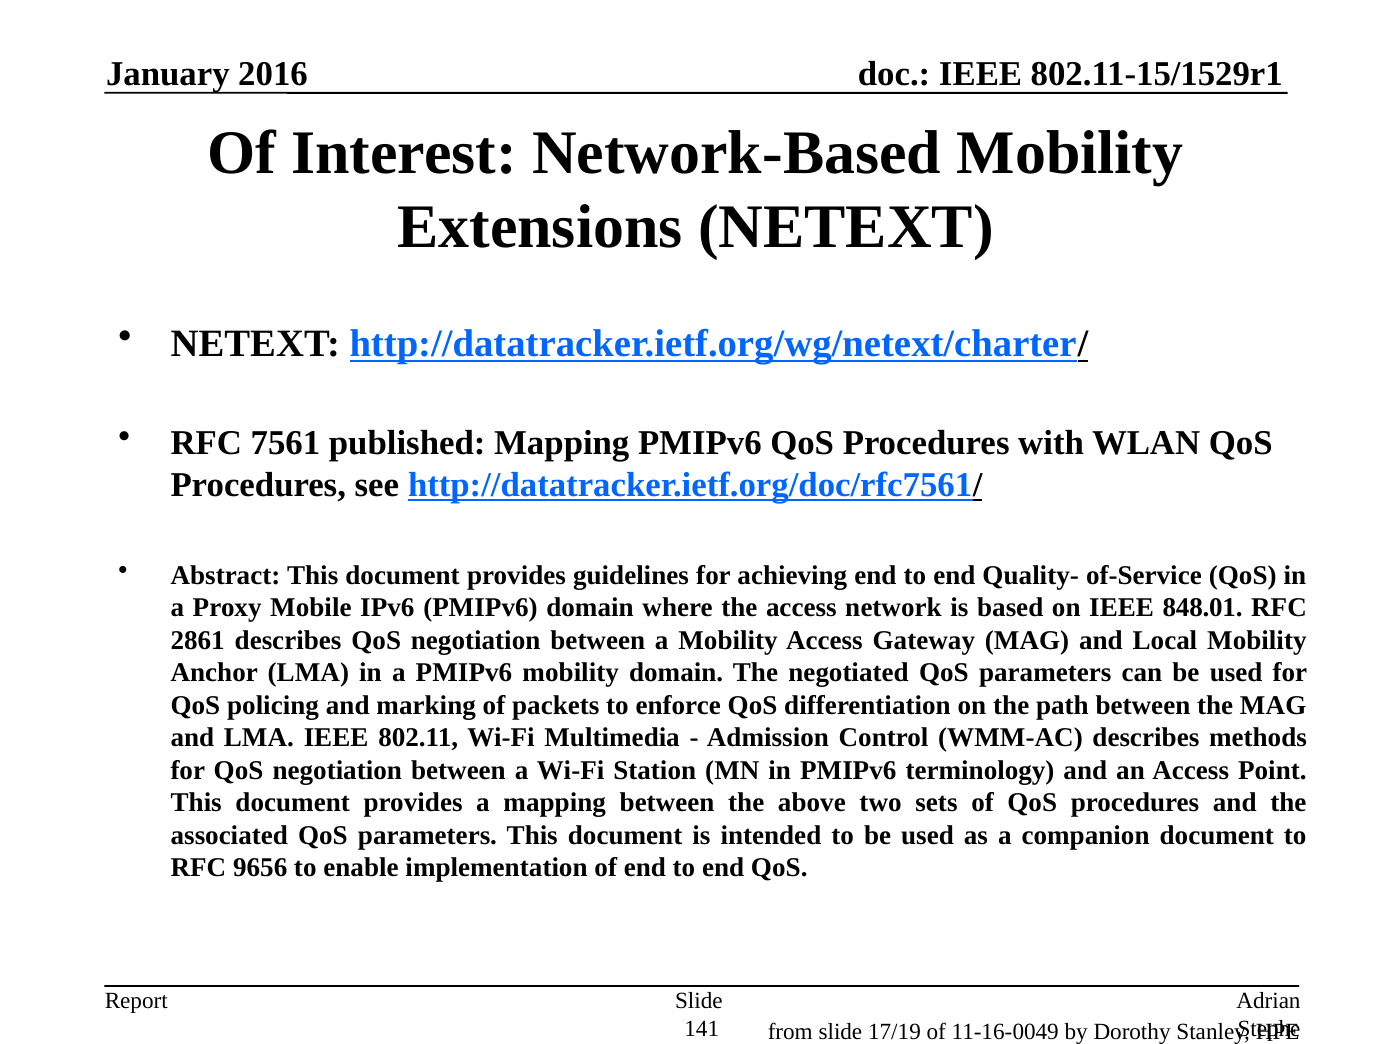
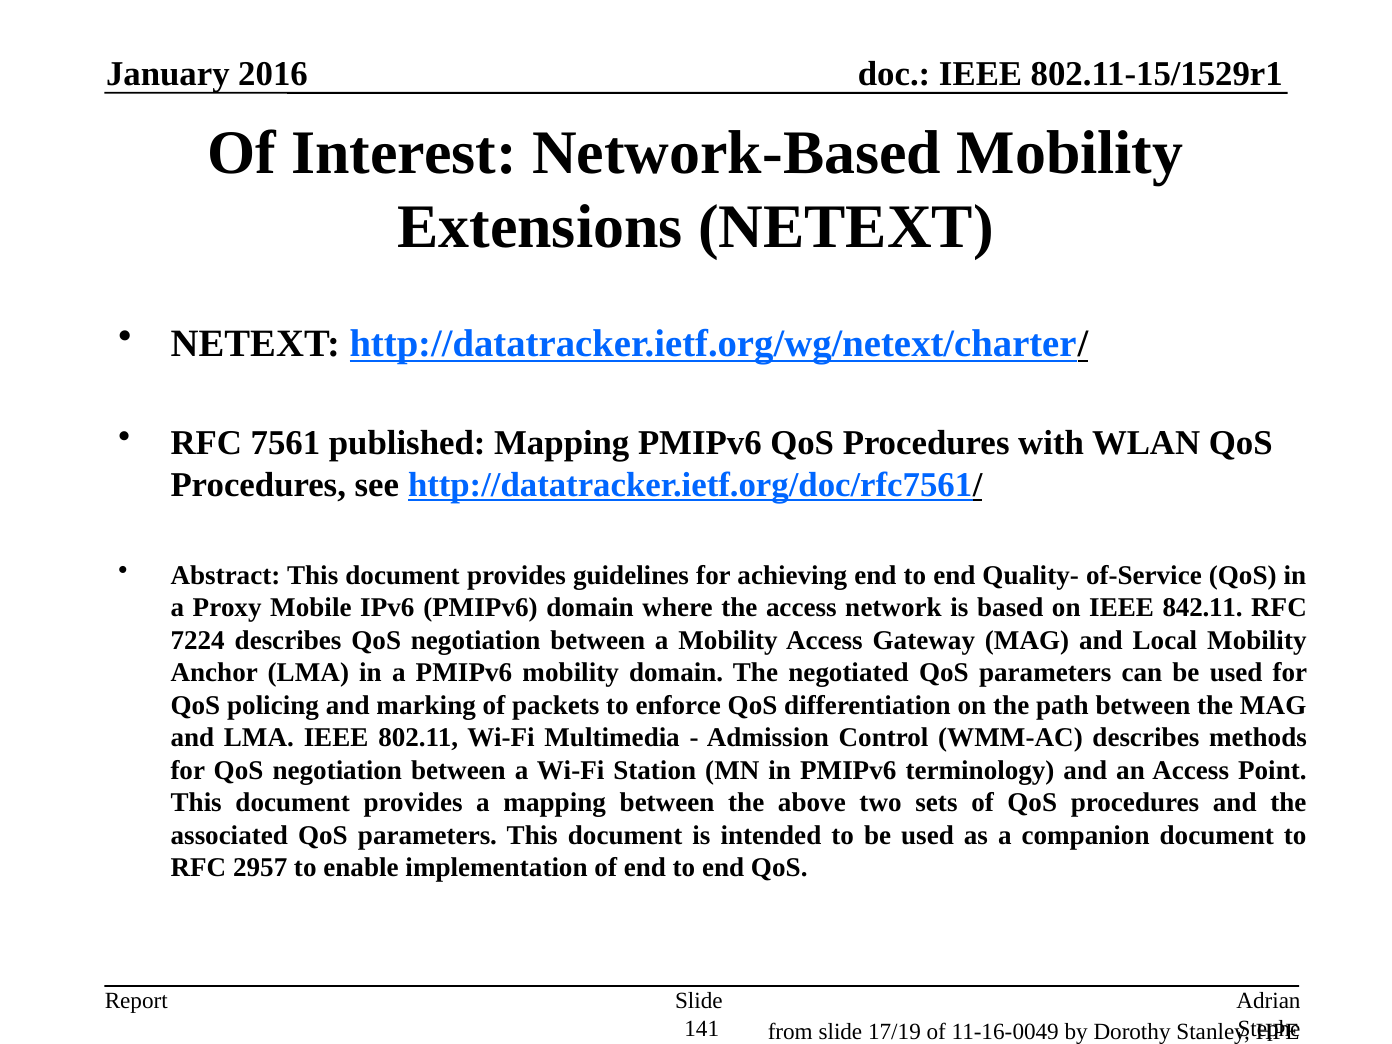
848.01: 848.01 -> 842.11
2861: 2861 -> 7224
9656: 9656 -> 2957
